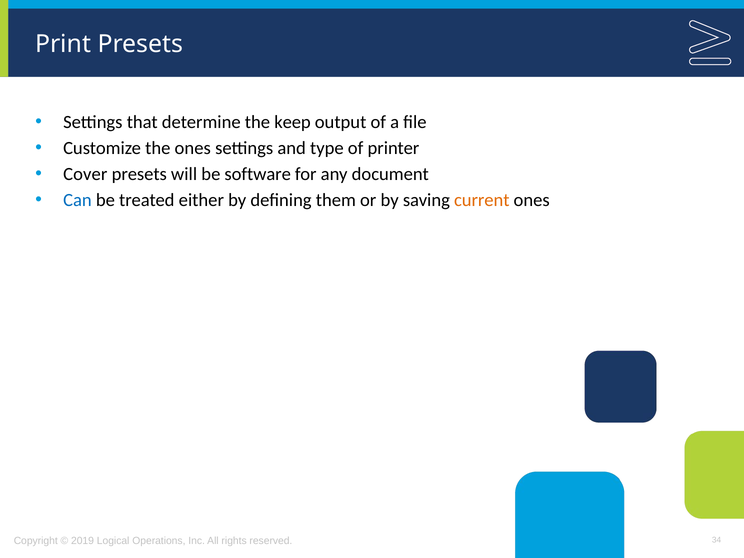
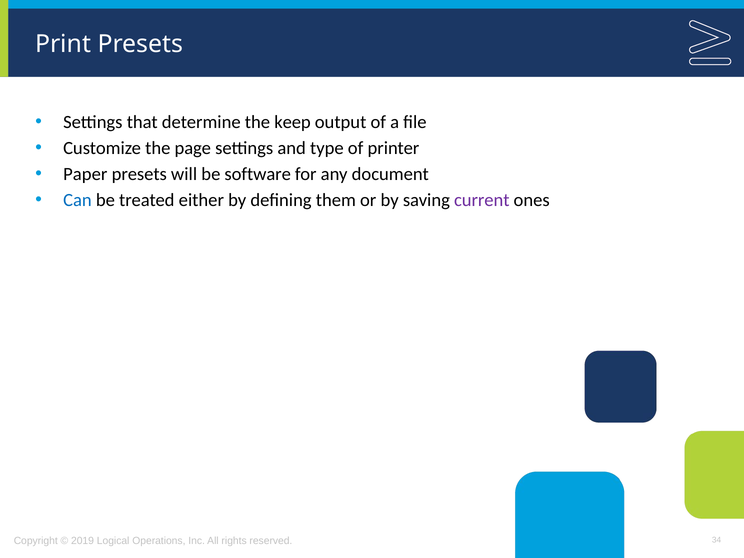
the ones: ones -> page
Cover: Cover -> Paper
current colour: orange -> purple
